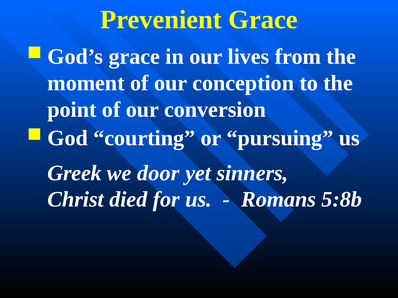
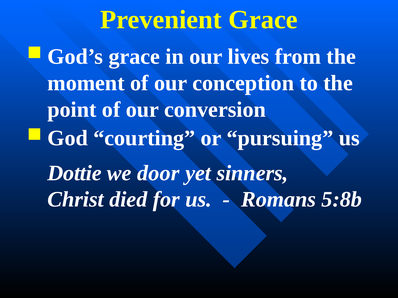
Greek: Greek -> Dottie
